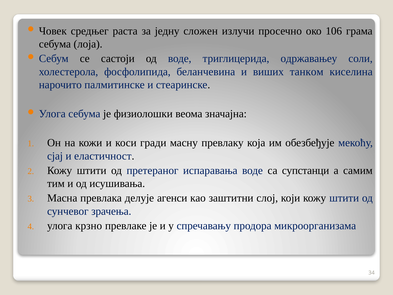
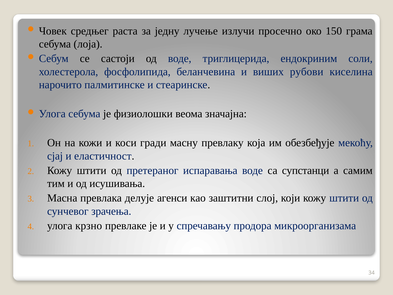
сложен: сложен -> лучење
106: 106 -> 150
одржавањеу: одржавањеу -> ендокриним
танком: танком -> рубови
